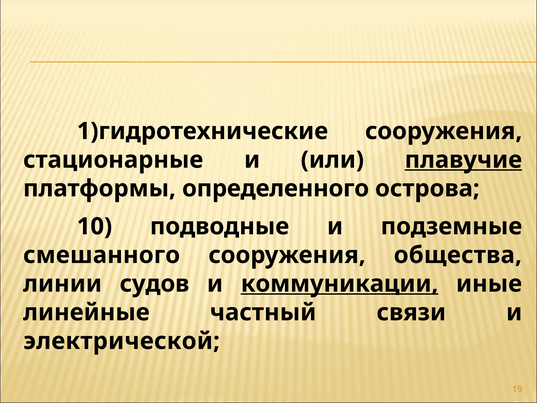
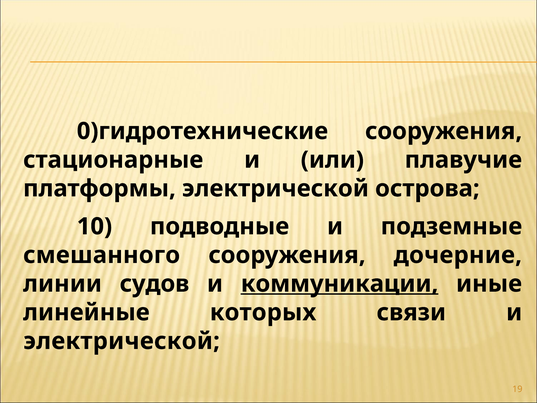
1)гидротехнические: 1)гидротехнические -> 0)гидротехнические
плавучие underline: present -> none
платформы определенного: определенного -> электрической
общества: общества -> дочерние
частный: частный -> которых
